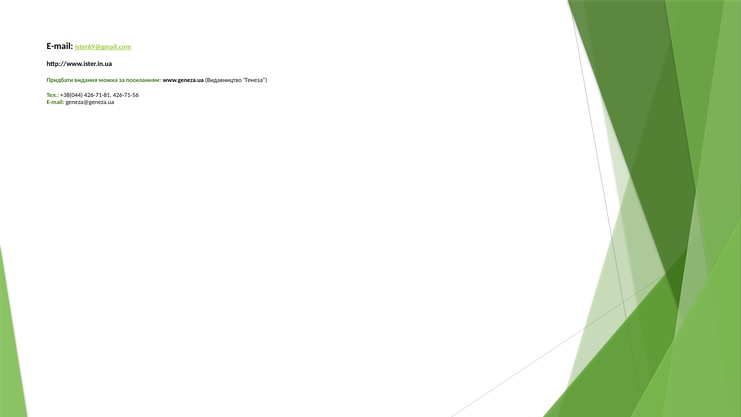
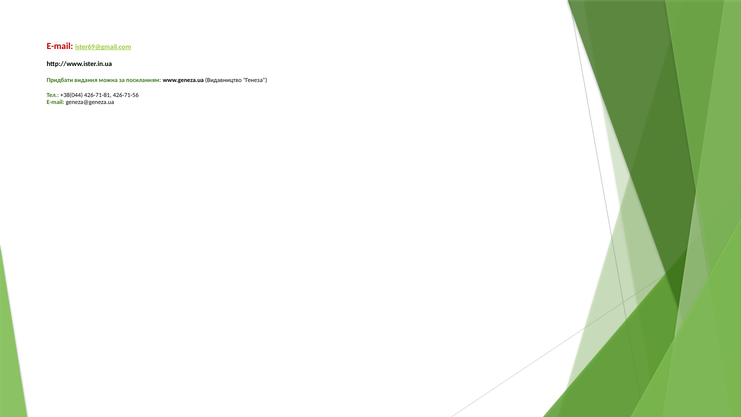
E-mail at (60, 46) colour: black -> red
